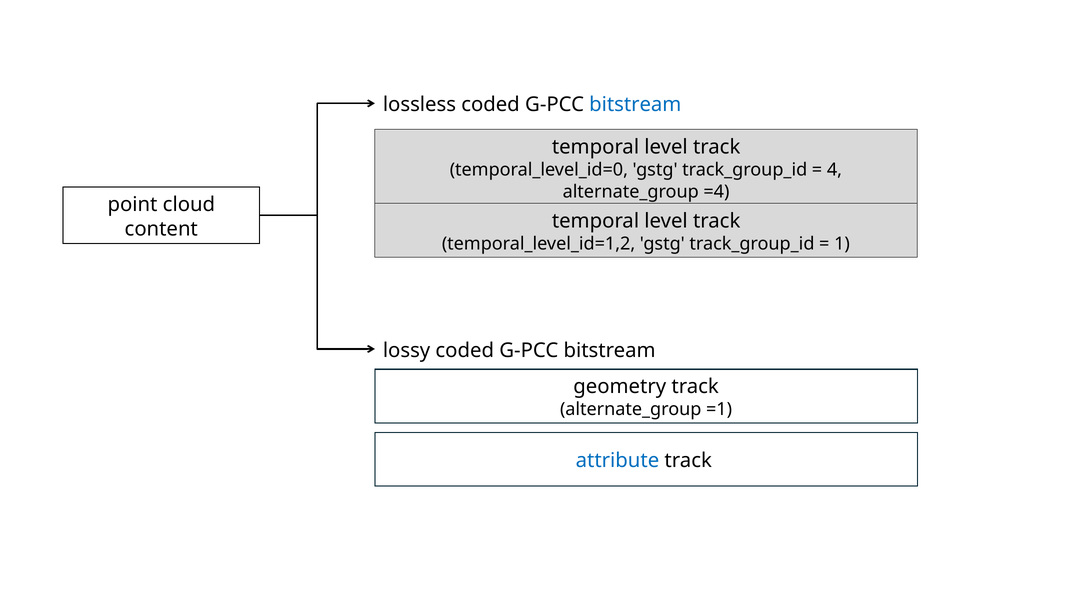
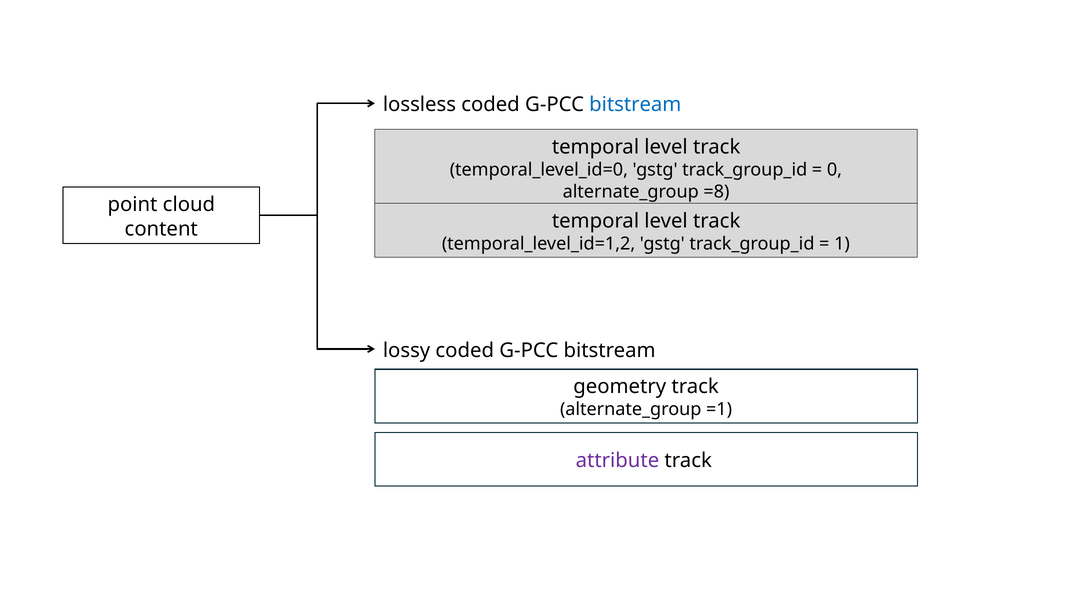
4: 4 -> 0
=4: =4 -> =8
attribute colour: blue -> purple
